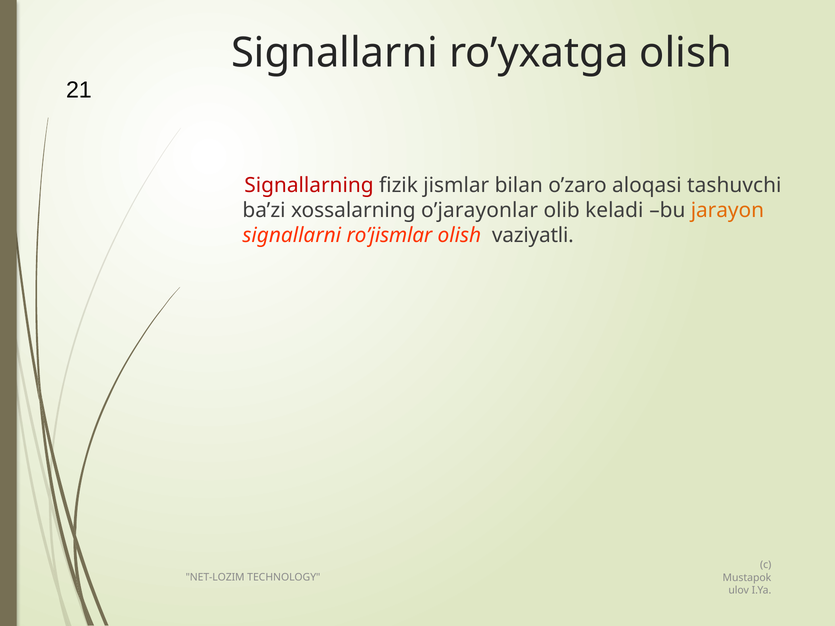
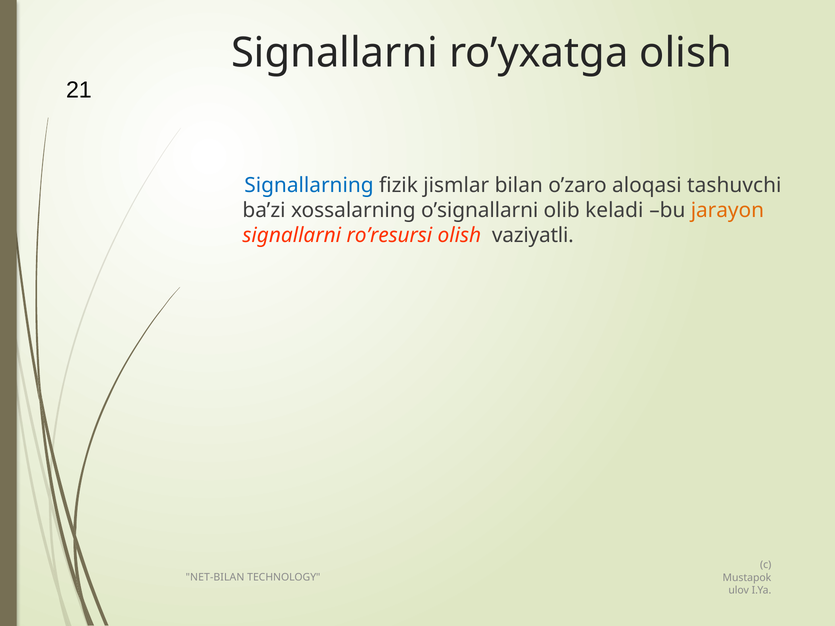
Signallarning colour: red -> blue
o’jarayonlar: o’jarayonlar -> o’signallarni
ro’jismlar: ro’jismlar -> ro’resursi
NET-LOZIM: NET-LOZIM -> NET-BILAN
